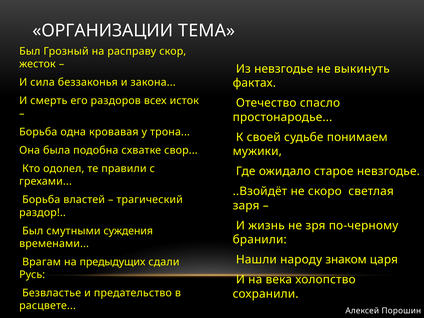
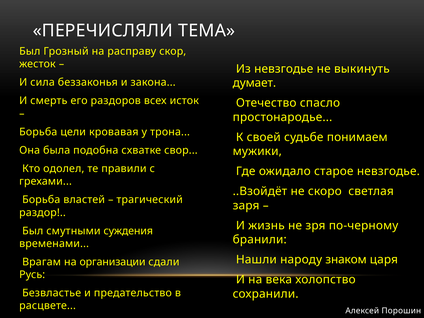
ОРГАНИЗАЦИИ: ОРГАНИЗАЦИИ -> ПЕРЕЧИСЛЯЛИ
фактах: фактах -> думает
одна: одна -> цели
предыдущих: предыдущих -> организации
